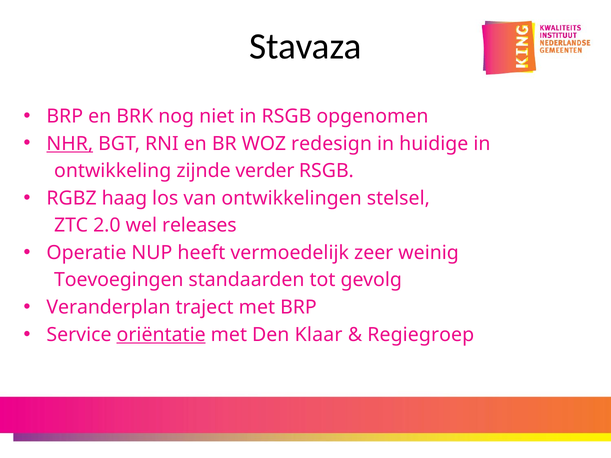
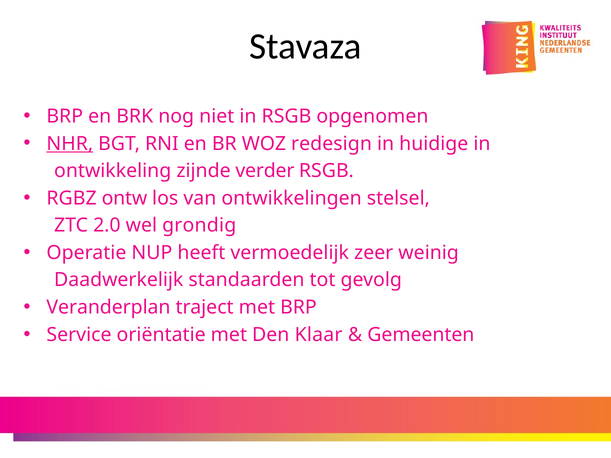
haag: haag -> ontw
releases: releases -> grondig
Toevoegingen: Toevoegingen -> Daadwerkelijk
oriëntatie underline: present -> none
Regiegroep: Regiegroep -> Gemeenten
